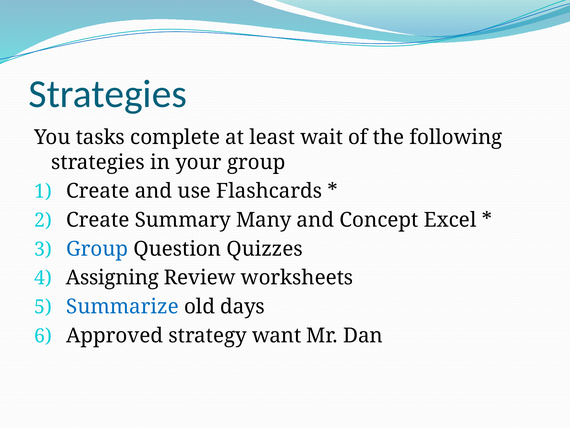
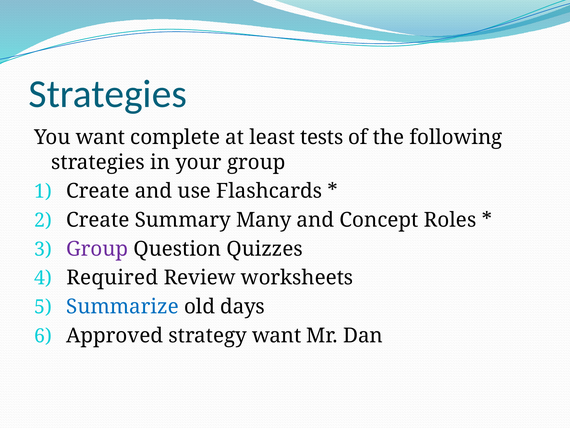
You tasks: tasks -> want
wait: wait -> tests
Excel: Excel -> Roles
Group at (97, 249) colour: blue -> purple
Assigning: Assigning -> Required
